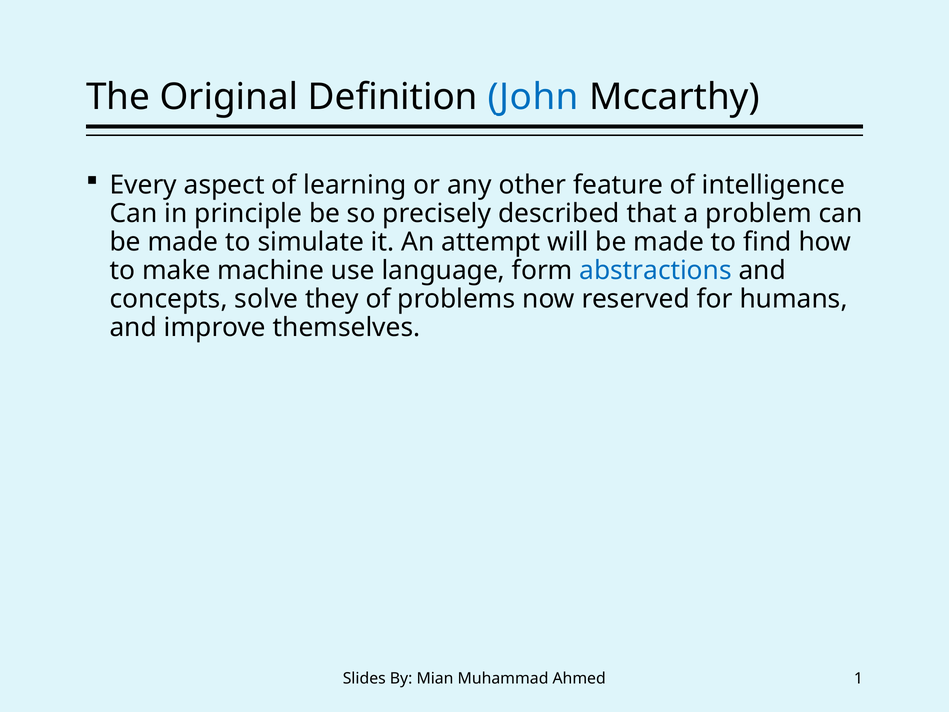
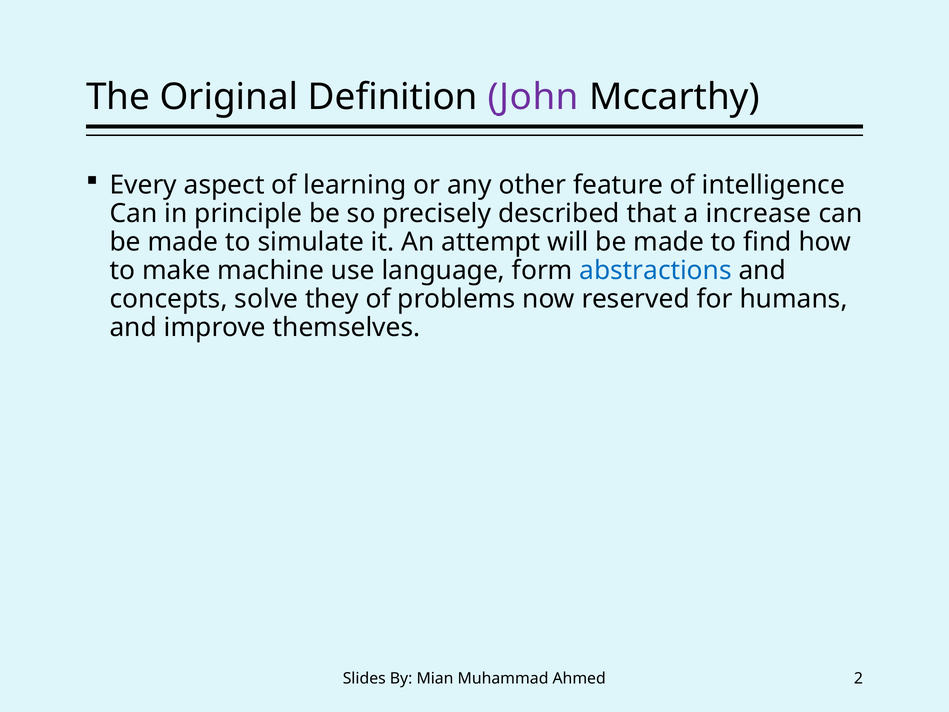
John colour: blue -> purple
problem: problem -> increase
1: 1 -> 2
